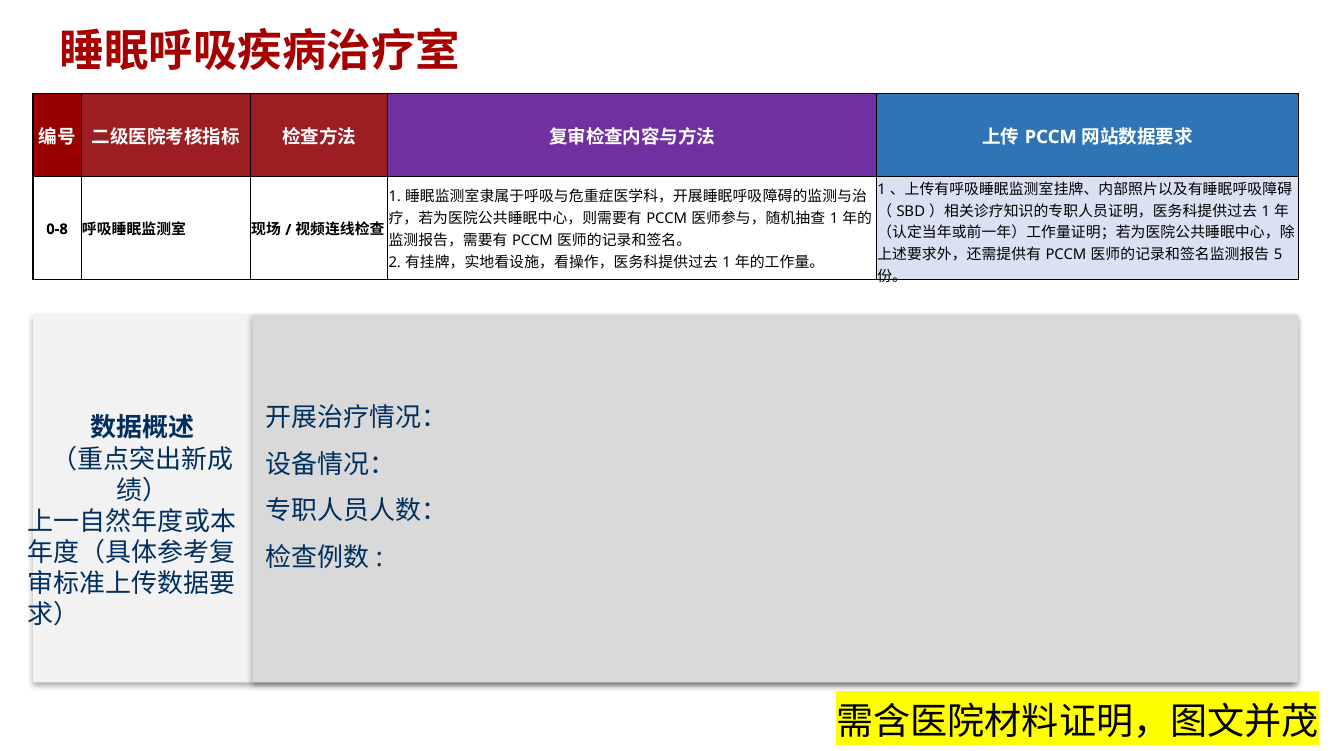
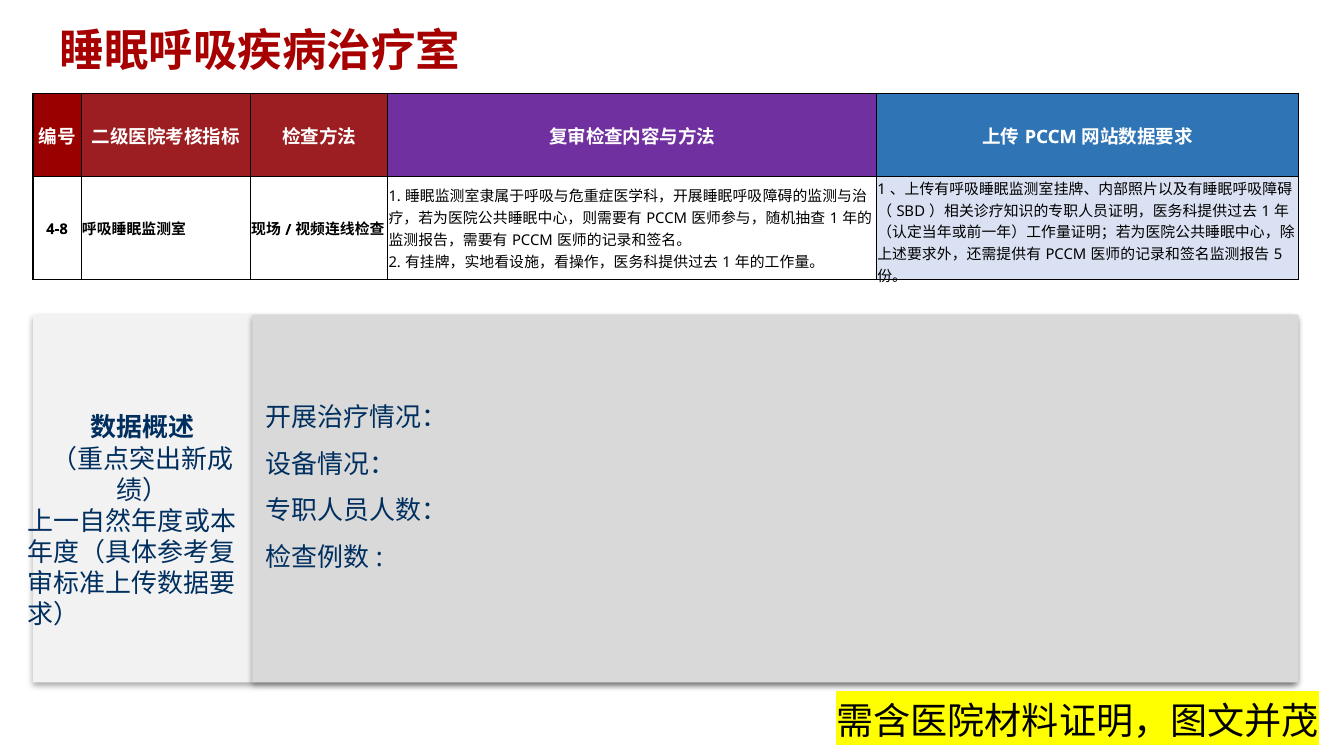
0-8: 0-8 -> 4-8
